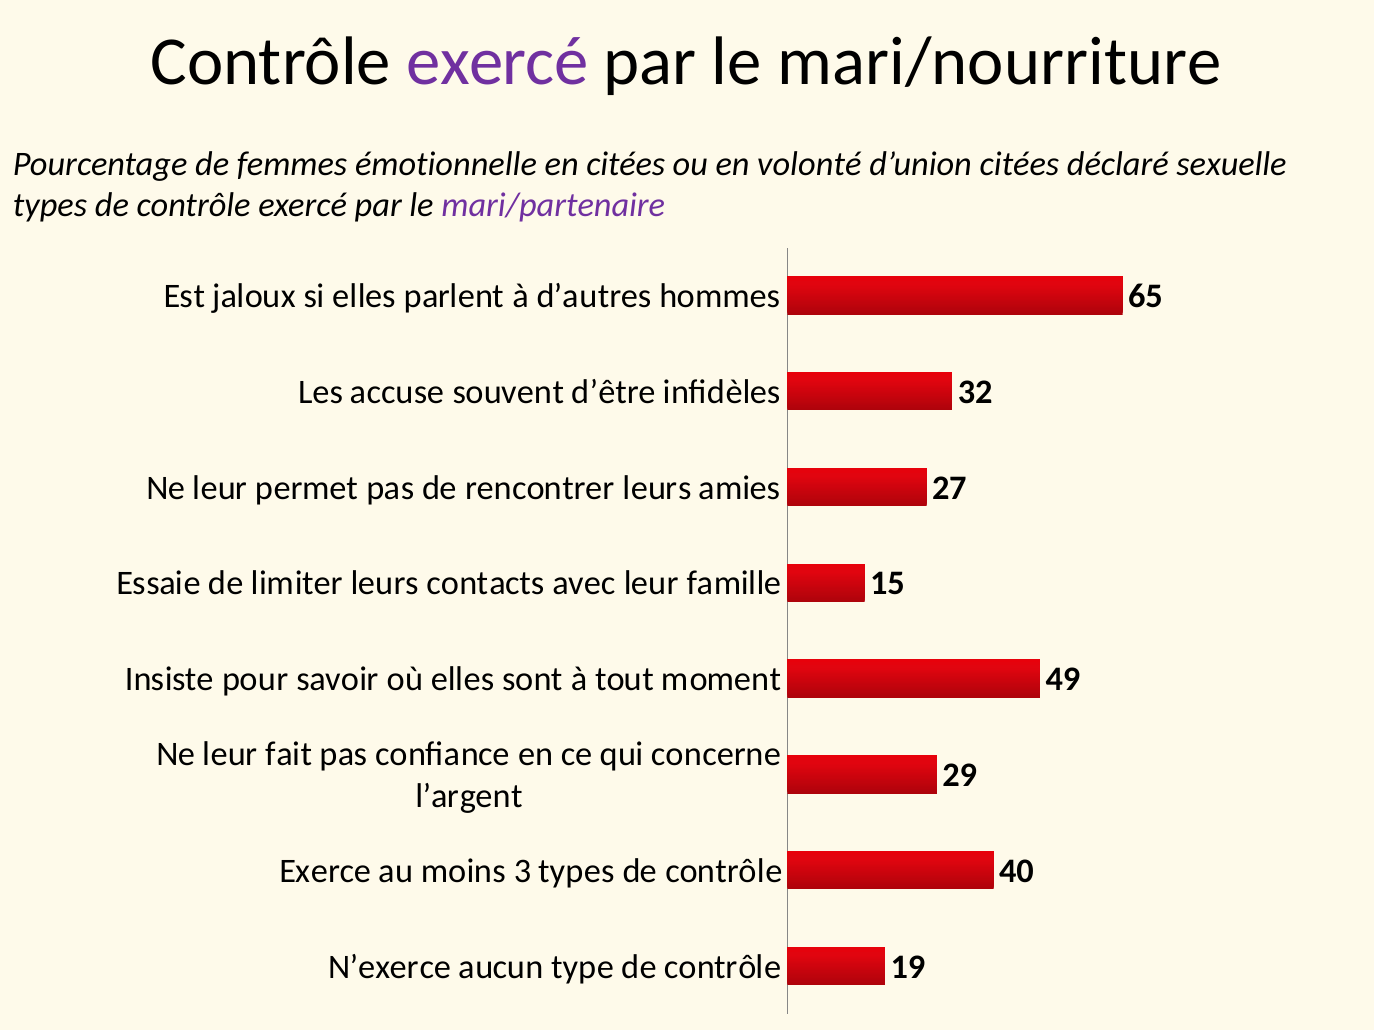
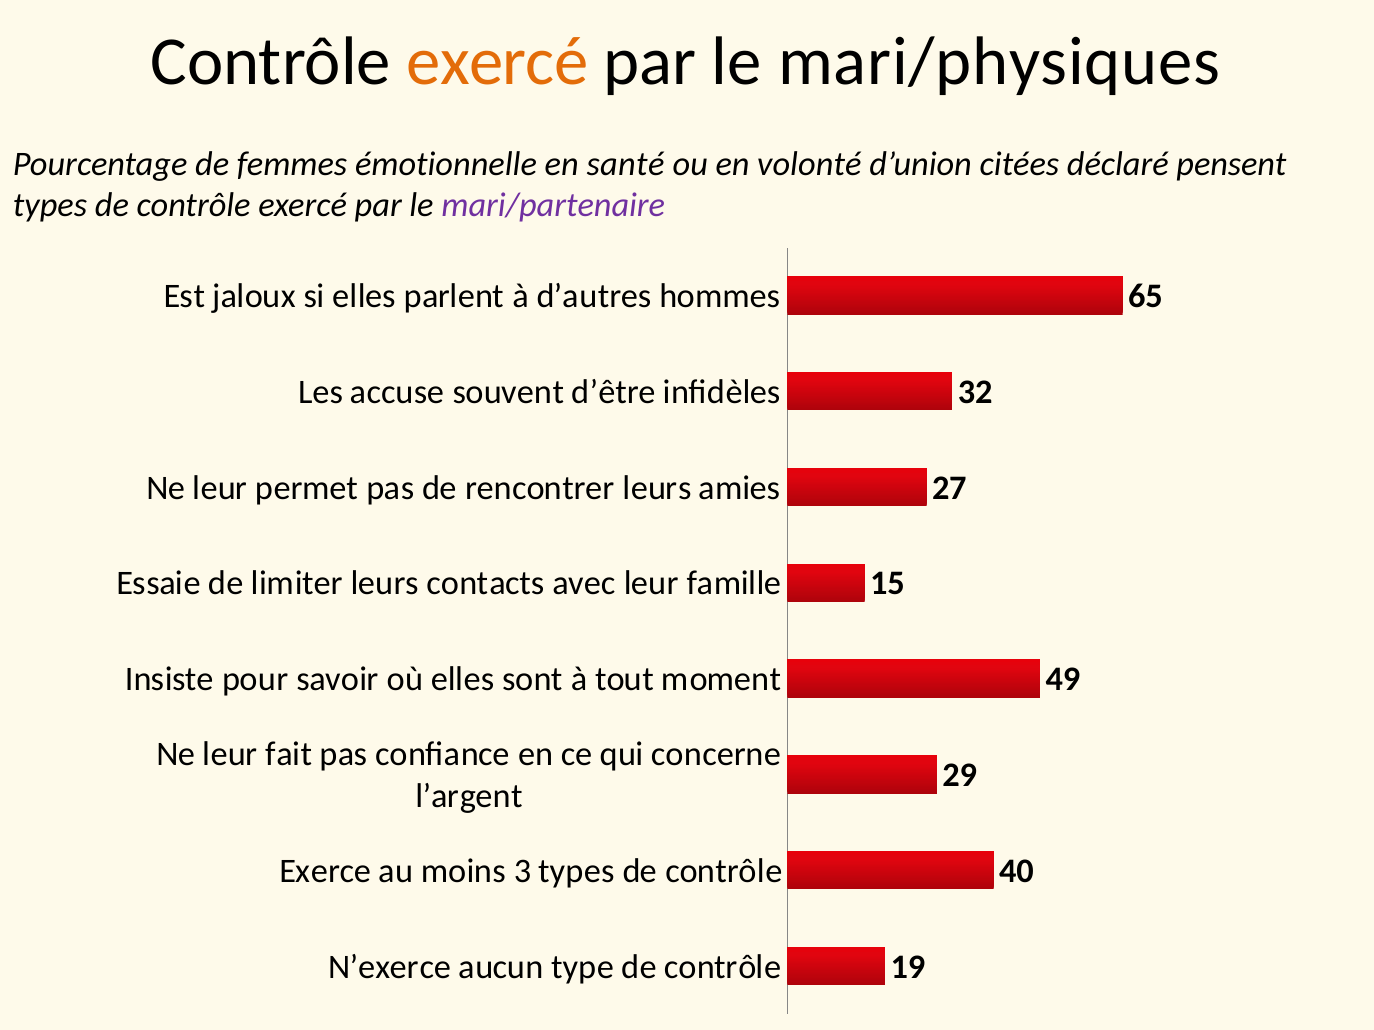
exercé at (497, 62) colour: purple -> orange
mari/nourriture: mari/nourriture -> mari/physiques
en citées: citées -> santé
sexuelle: sexuelle -> pensent
